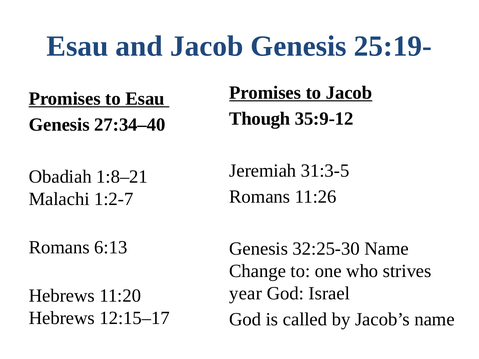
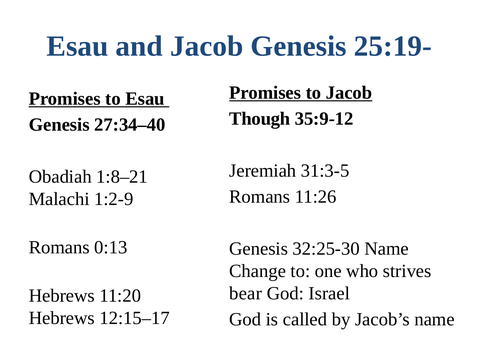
1:2-7: 1:2-7 -> 1:2-9
6:13: 6:13 -> 0:13
year: year -> bear
